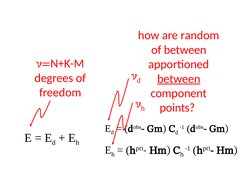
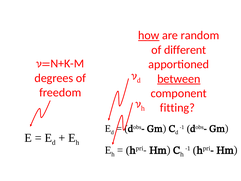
how underline: none -> present
of between: between -> different
points: points -> fitting
